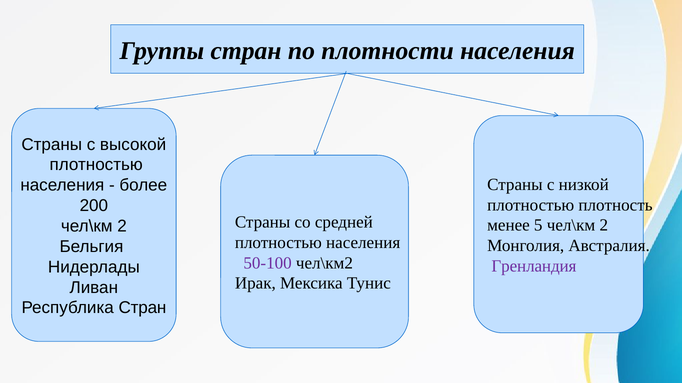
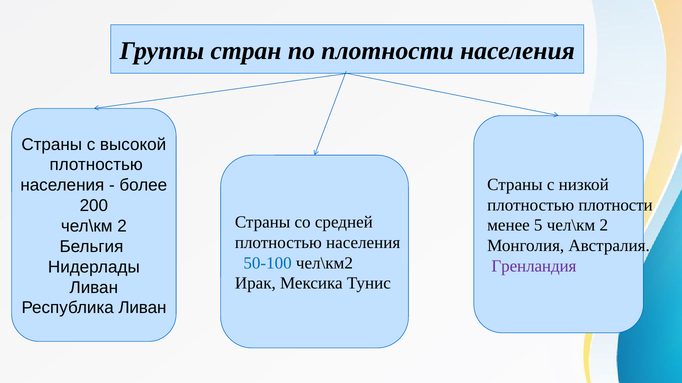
плотностью плотность: плотность -> плотности
50-100 colour: purple -> blue
Республика Стран: Стран -> Ливан
